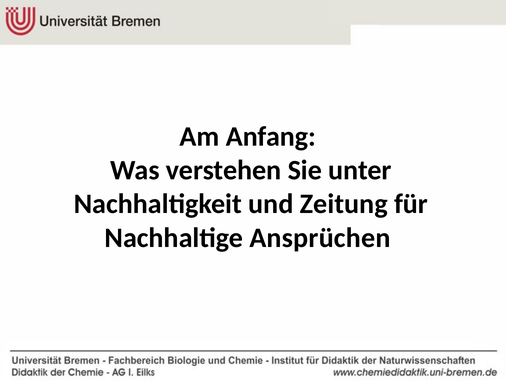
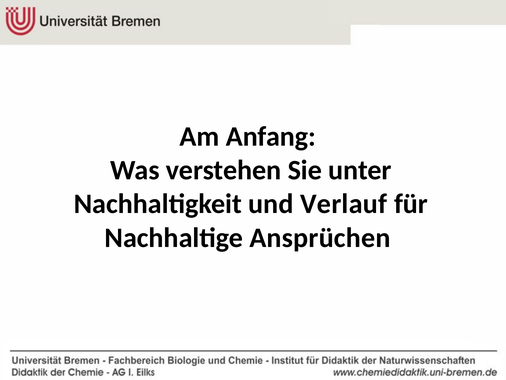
Zeitung: Zeitung -> Verlauf
